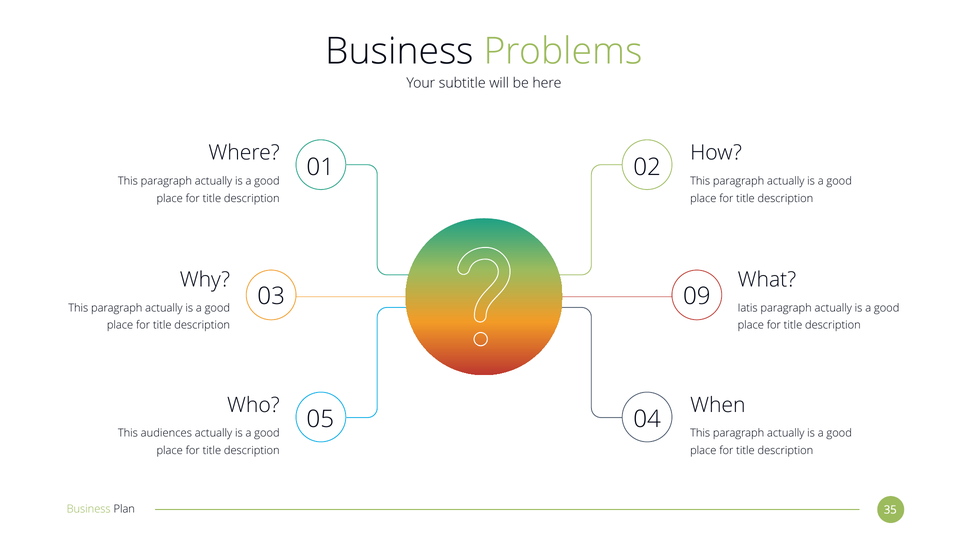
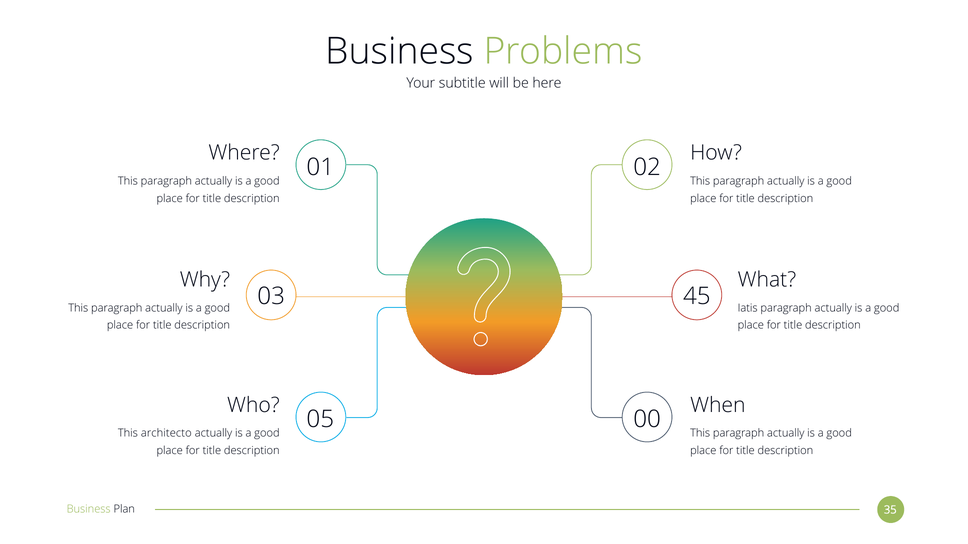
09: 09 -> 45
04: 04 -> 00
audiences: audiences -> architecto
